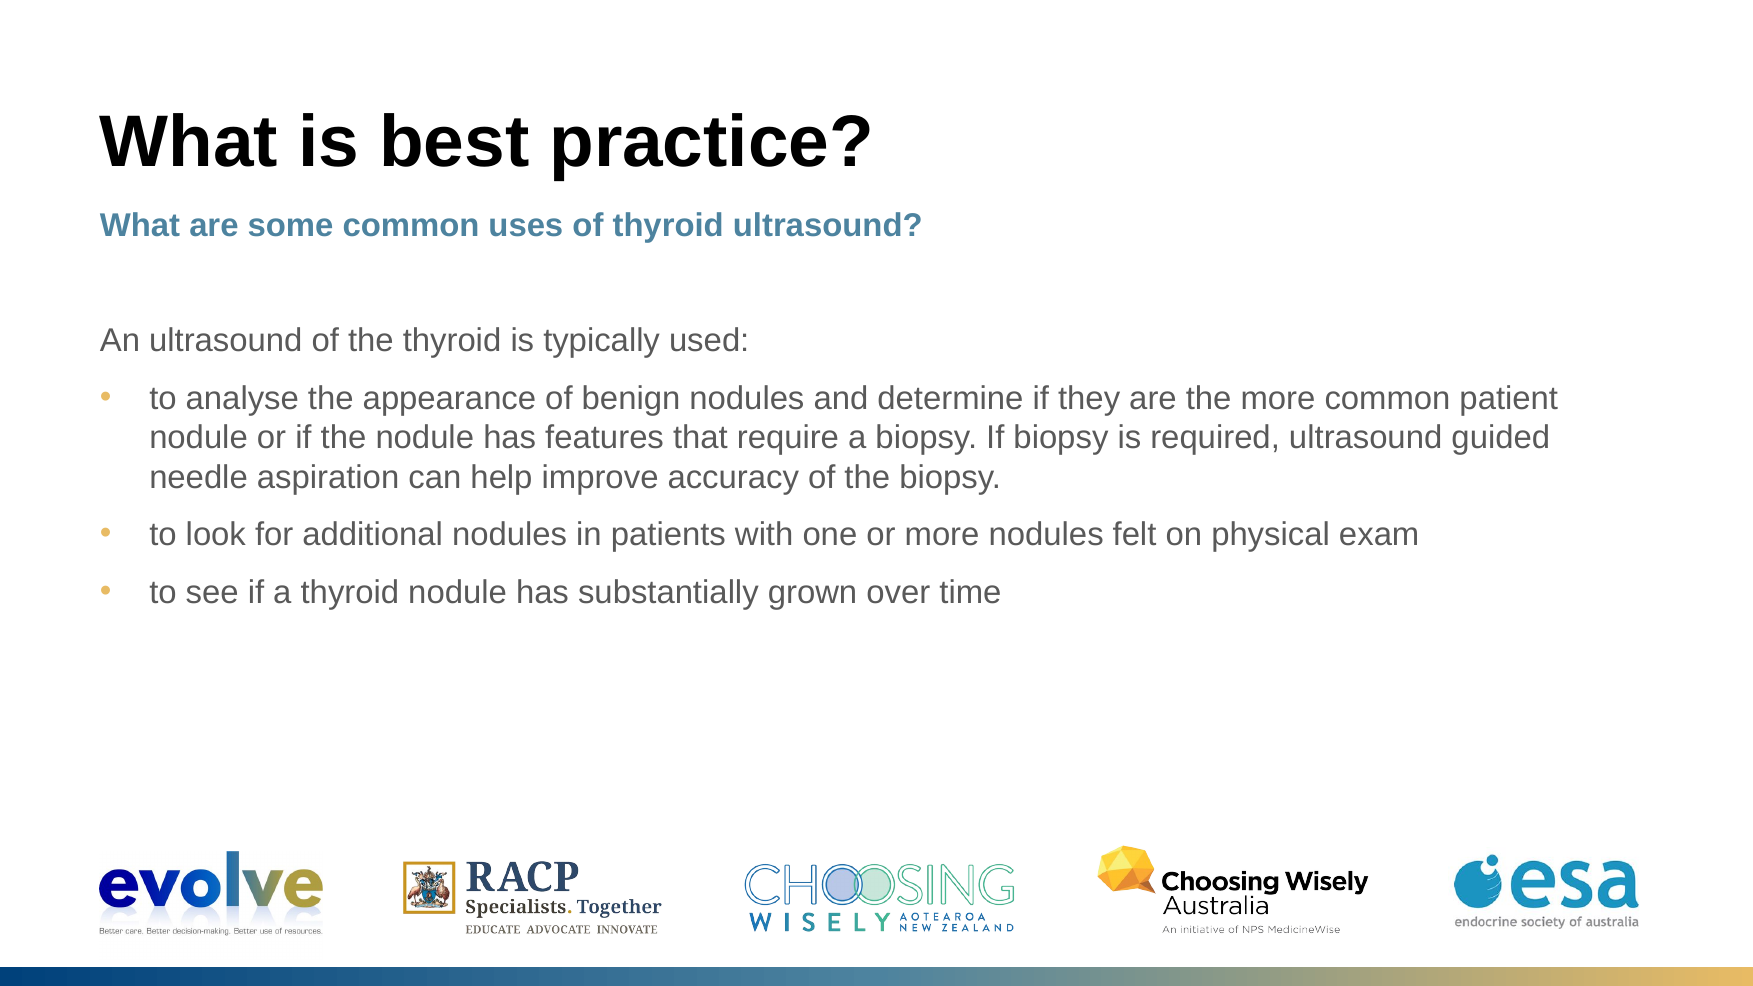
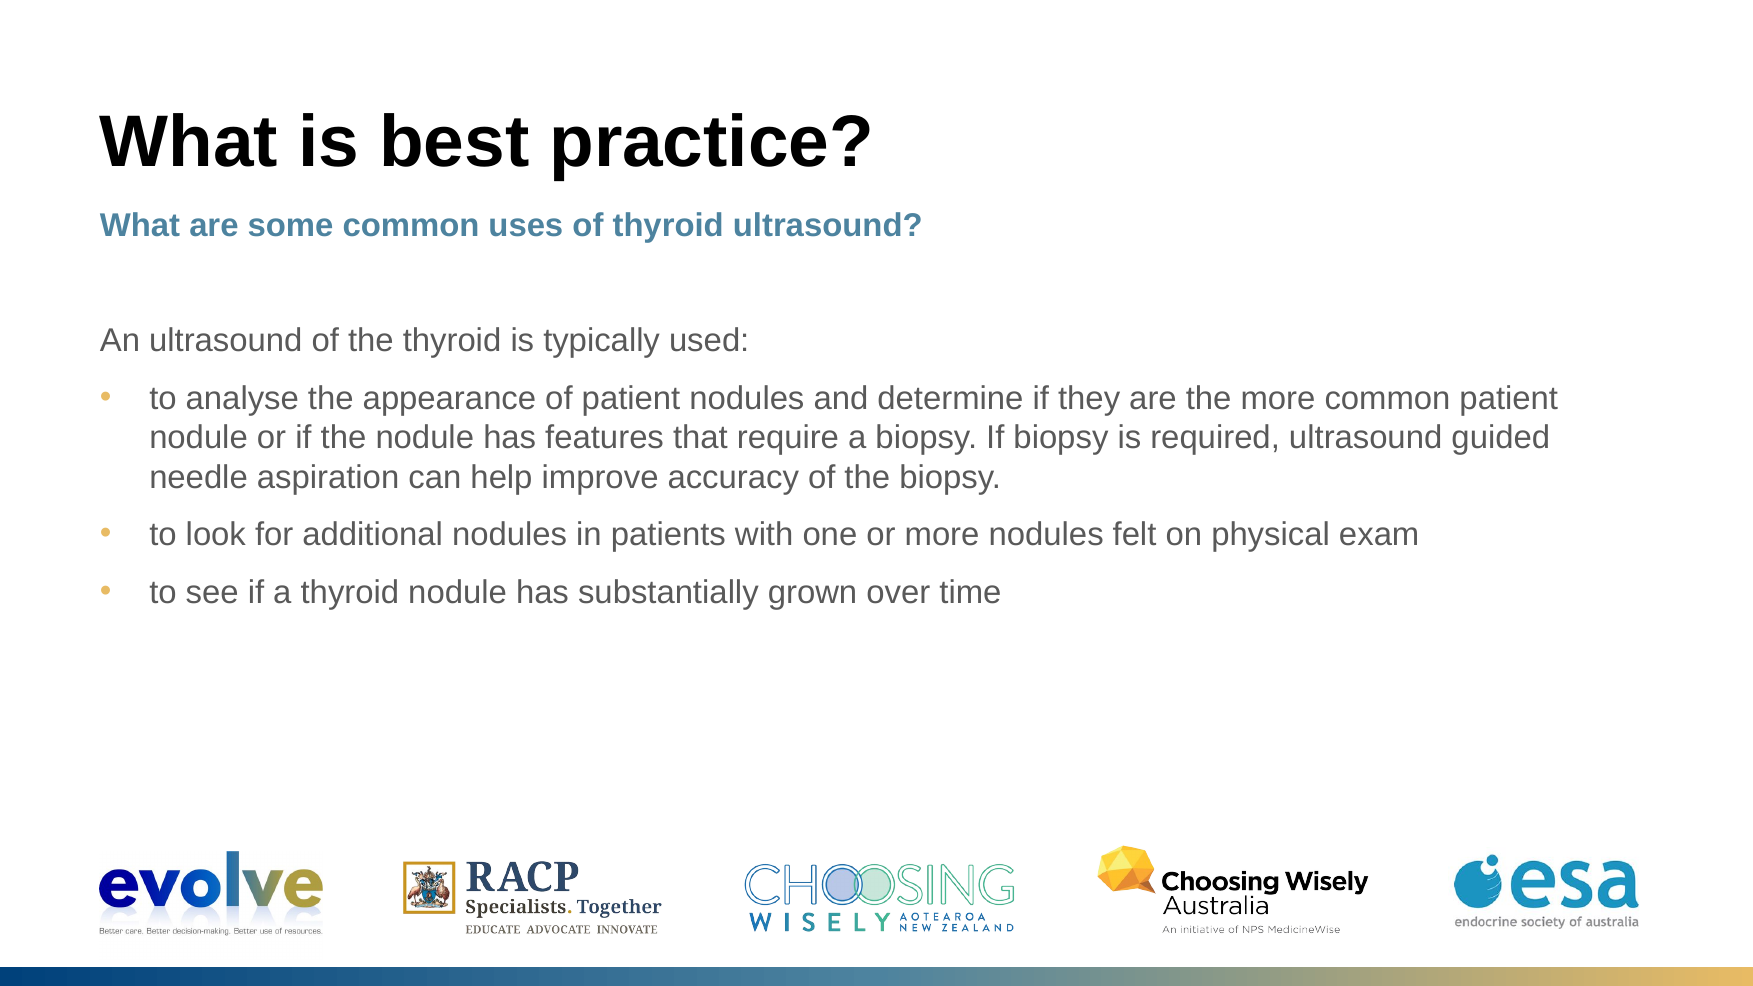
of benign: benign -> patient
